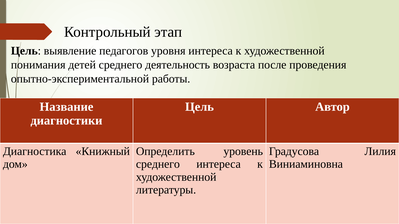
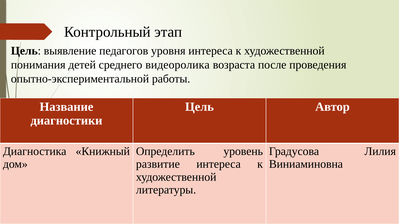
деятельность: деятельность -> видеоролика
среднего at (158, 164): среднего -> развитие
